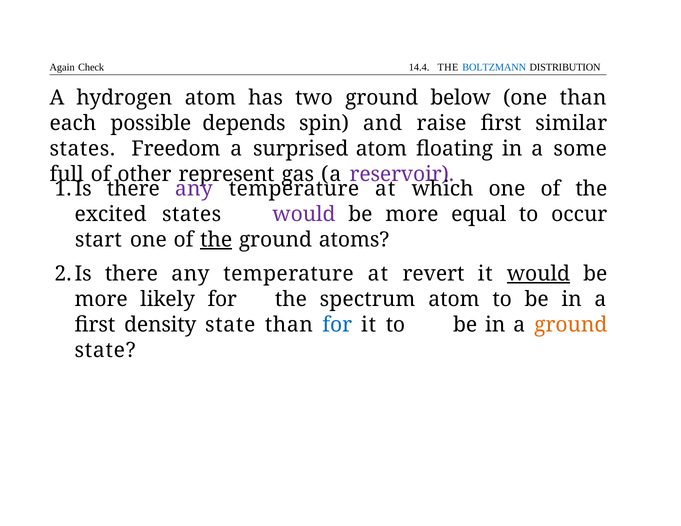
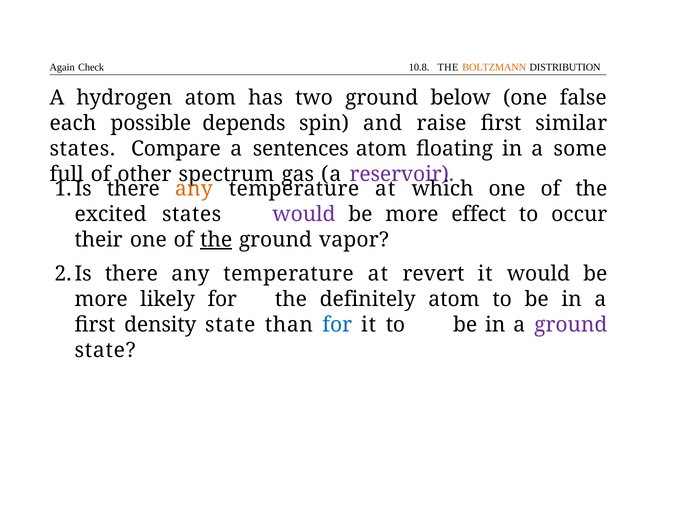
14.4: 14.4 -> 10.8
BOLTZMANN colour: blue -> orange
one than: than -> false
Freedom: Freedom -> Compare
surprised: surprised -> sentences
represent: represent -> spectrum
any at (194, 189) colour: purple -> orange
equal: equal -> effect
start: start -> their
atoms: atoms -> vapor
would at (538, 274) underline: present -> none
spectrum: spectrum -> definitely
ground at (571, 325) colour: orange -> purple
